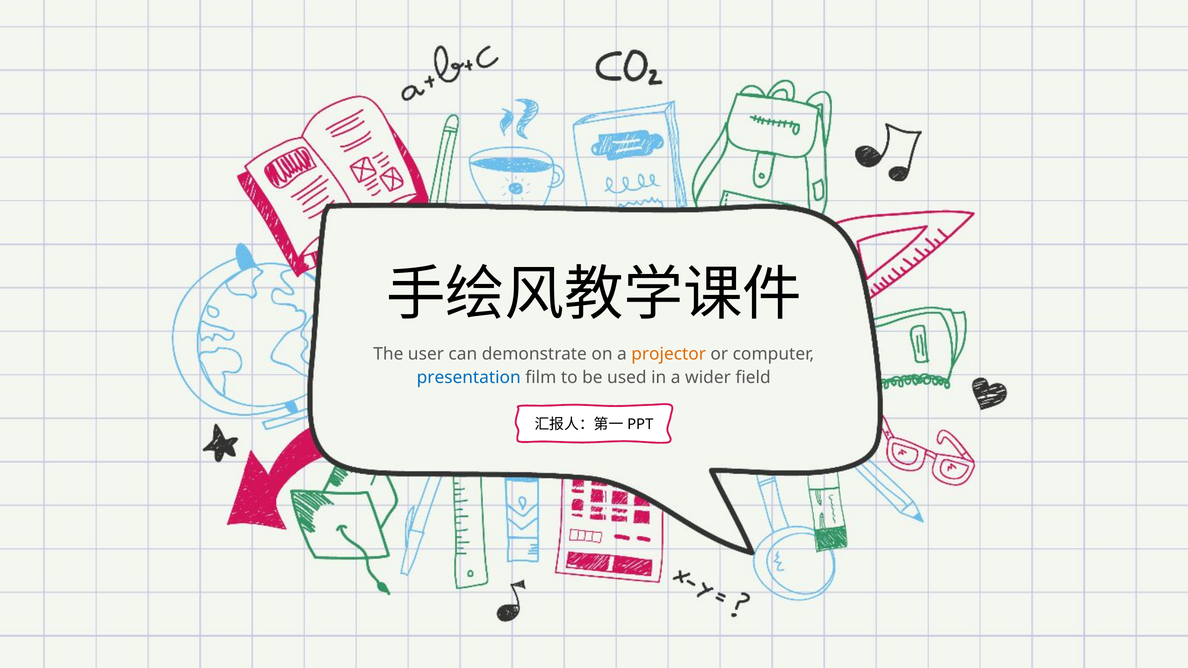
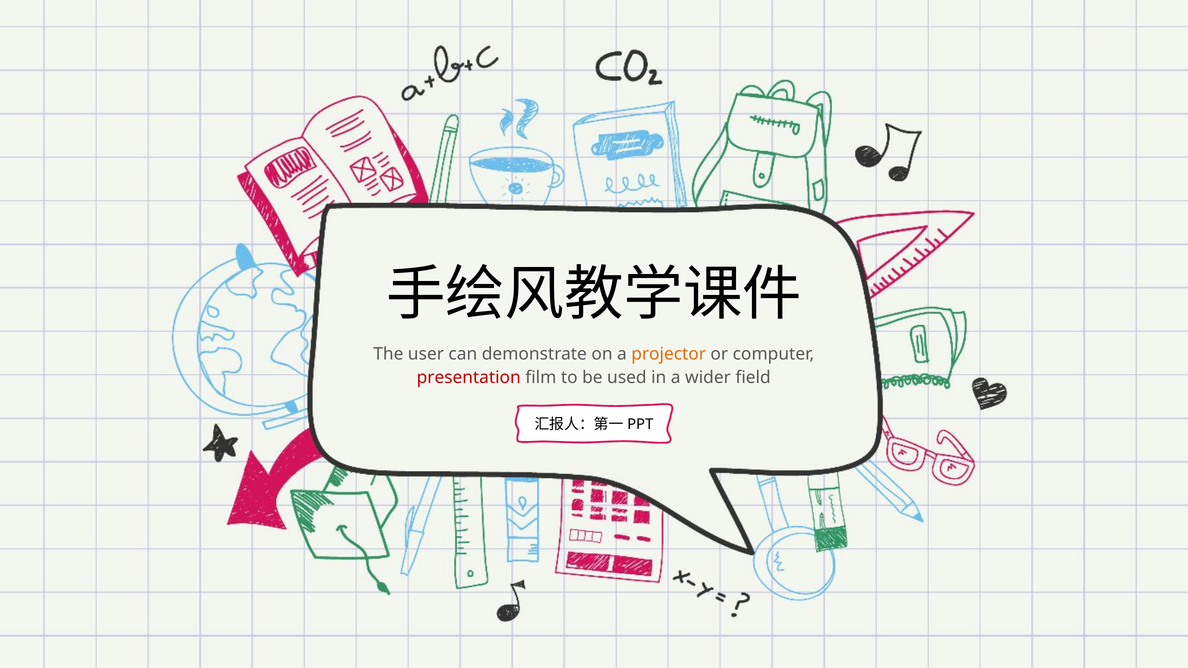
presentation colour: blue -> red
